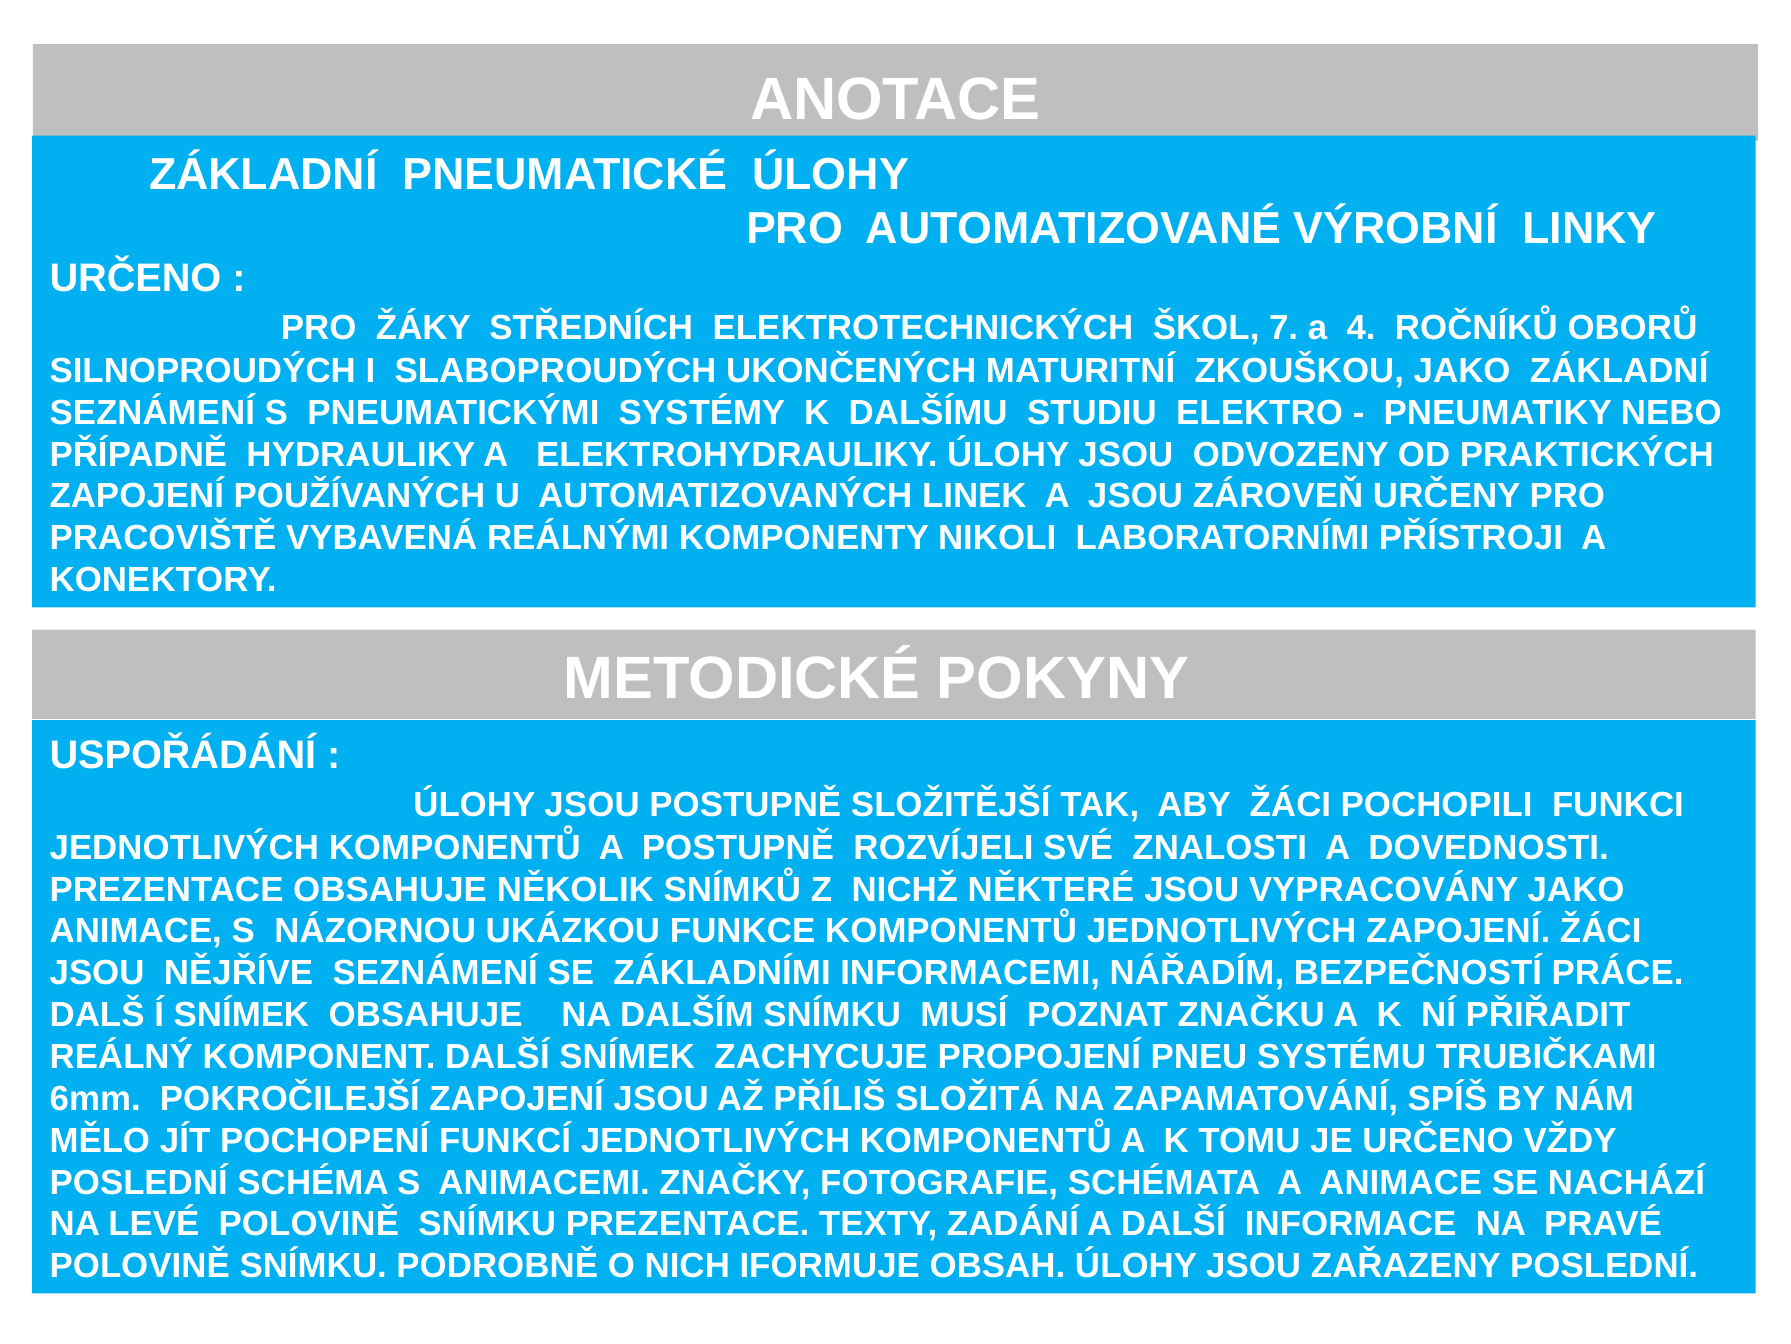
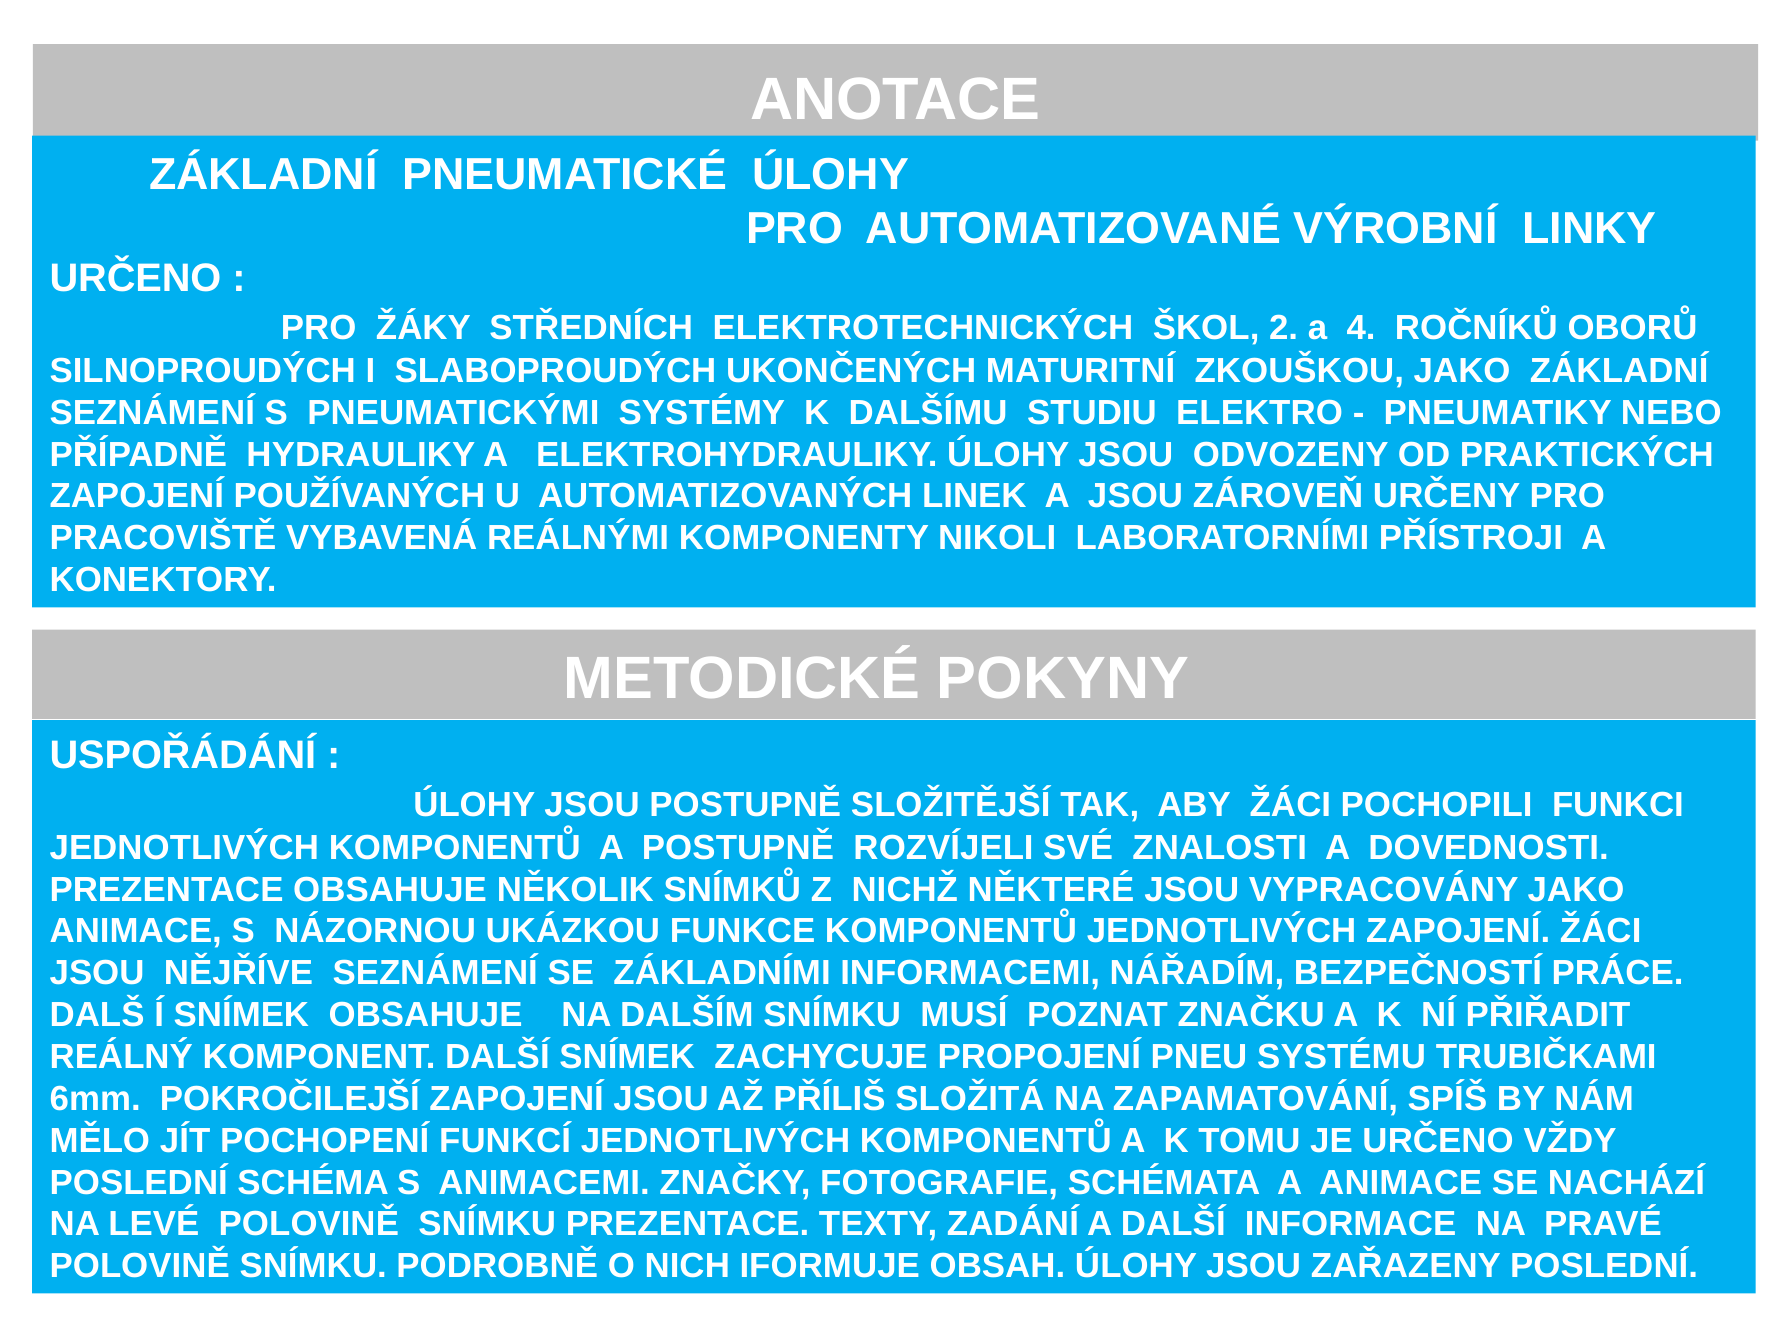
7: 7 -> 2
